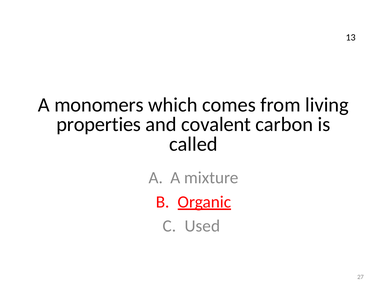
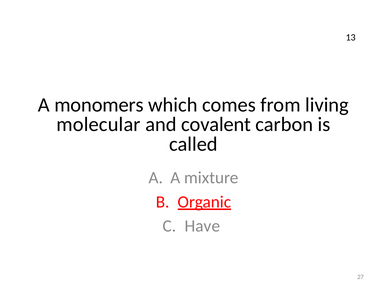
properties: properties -> molecular
Used: Used -> Have
